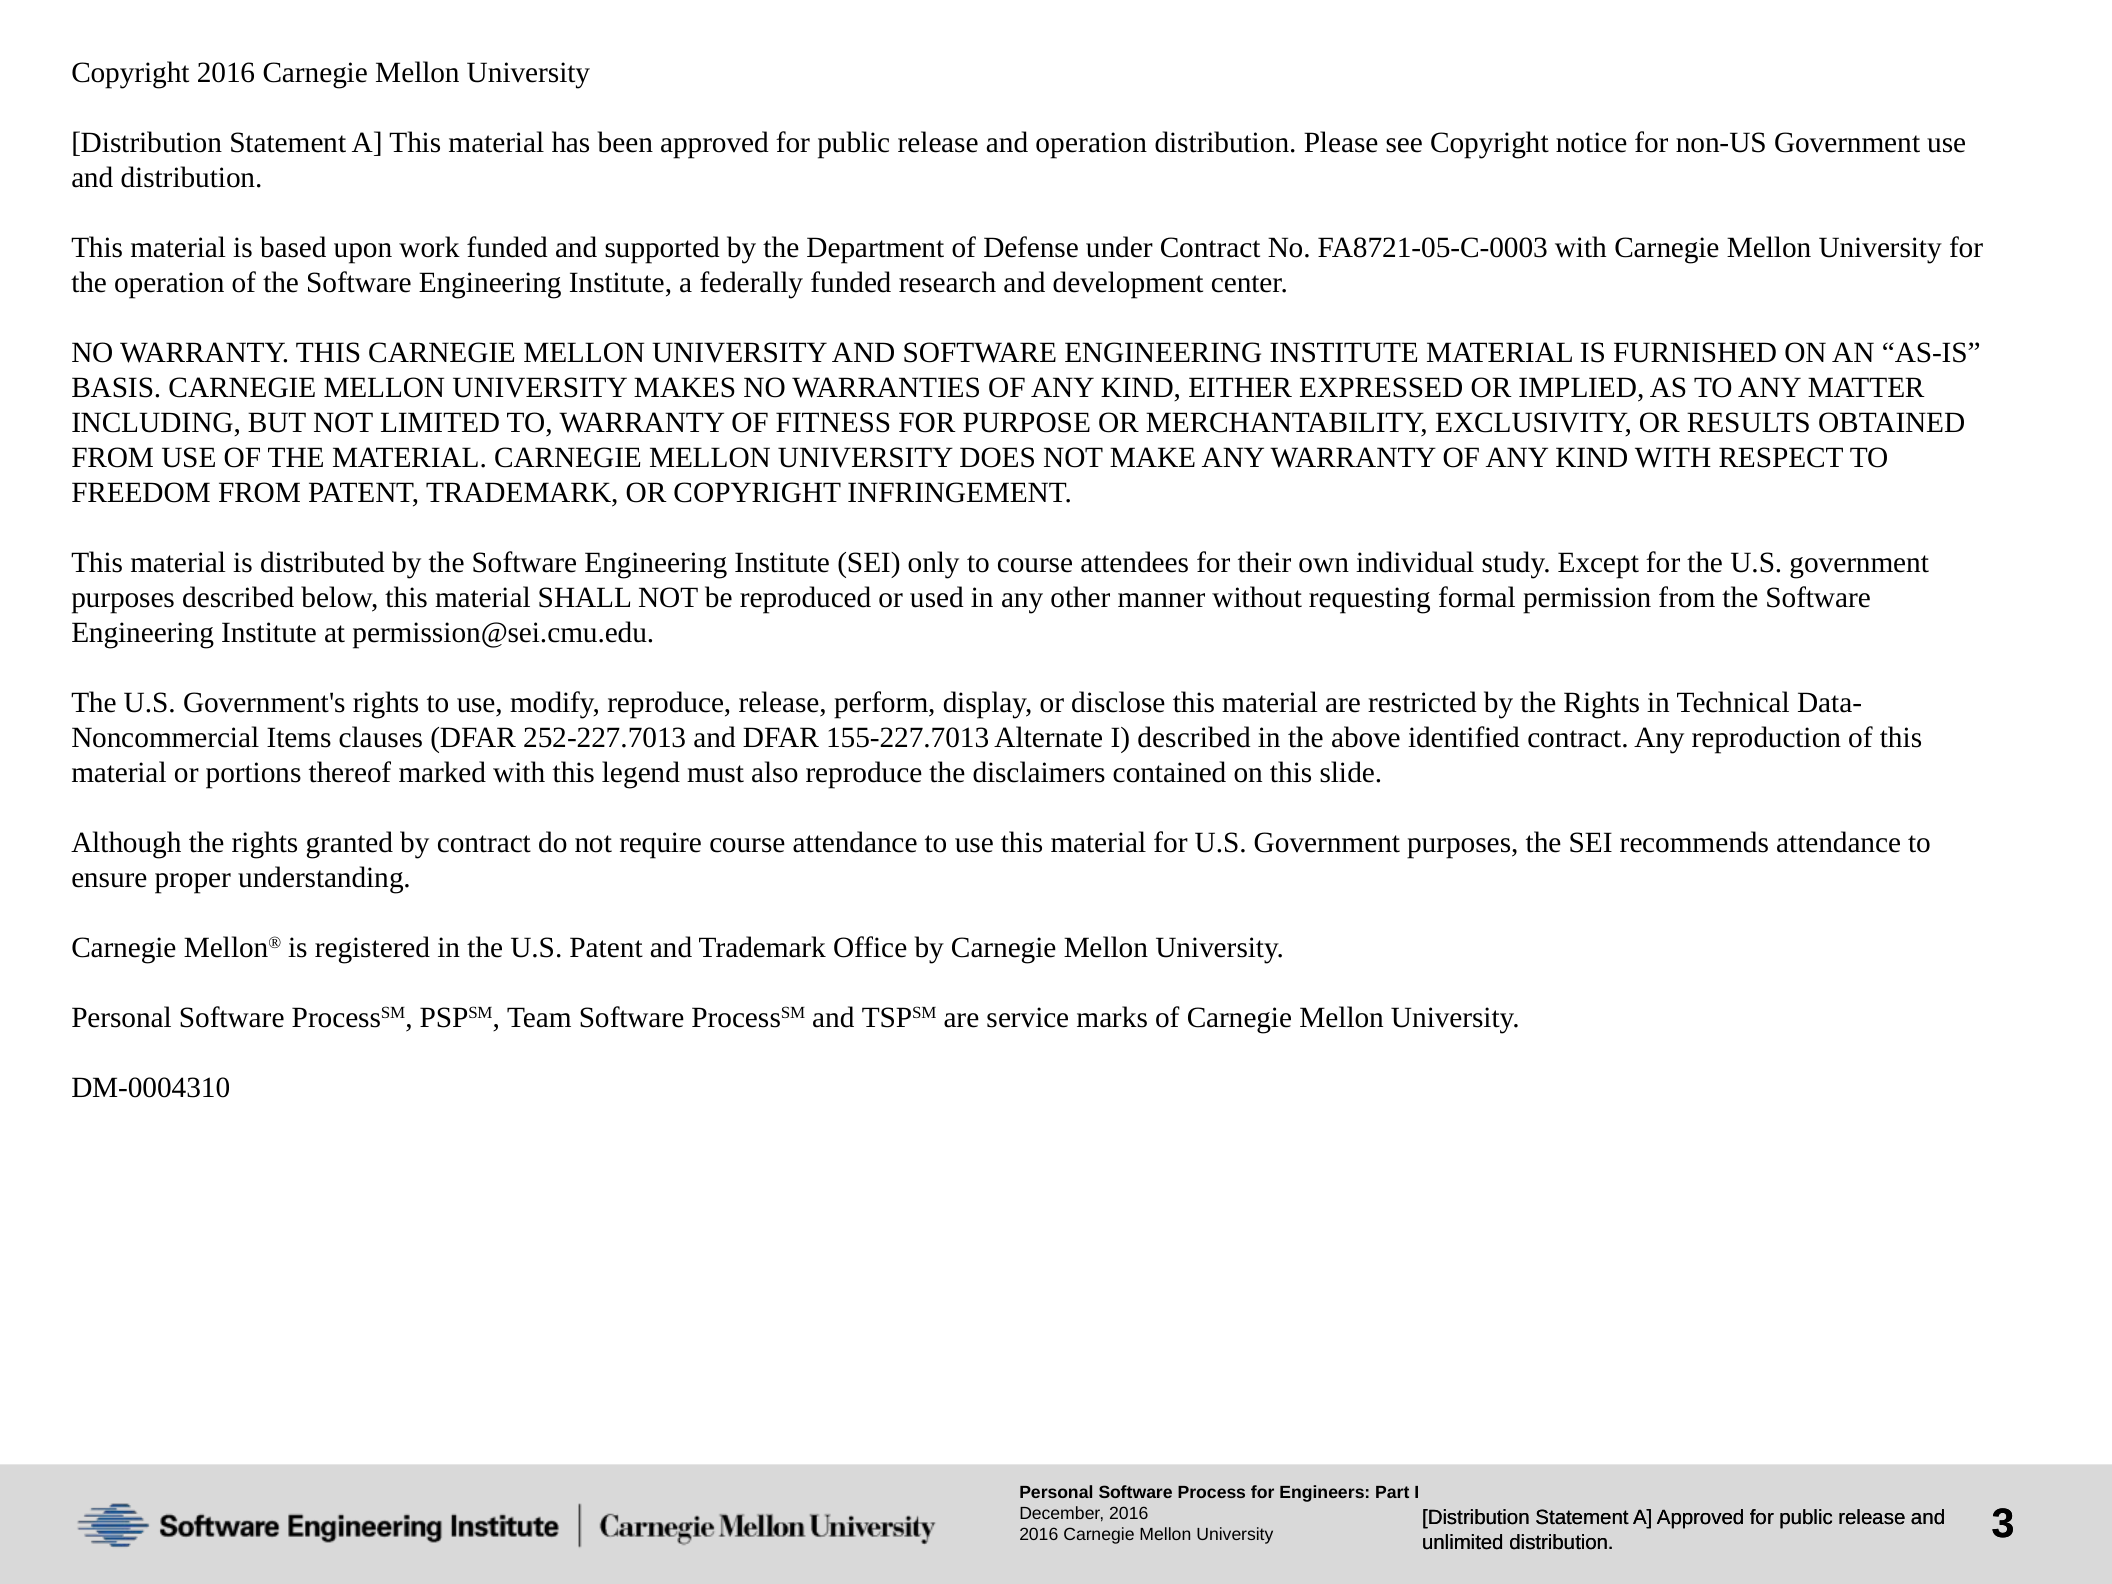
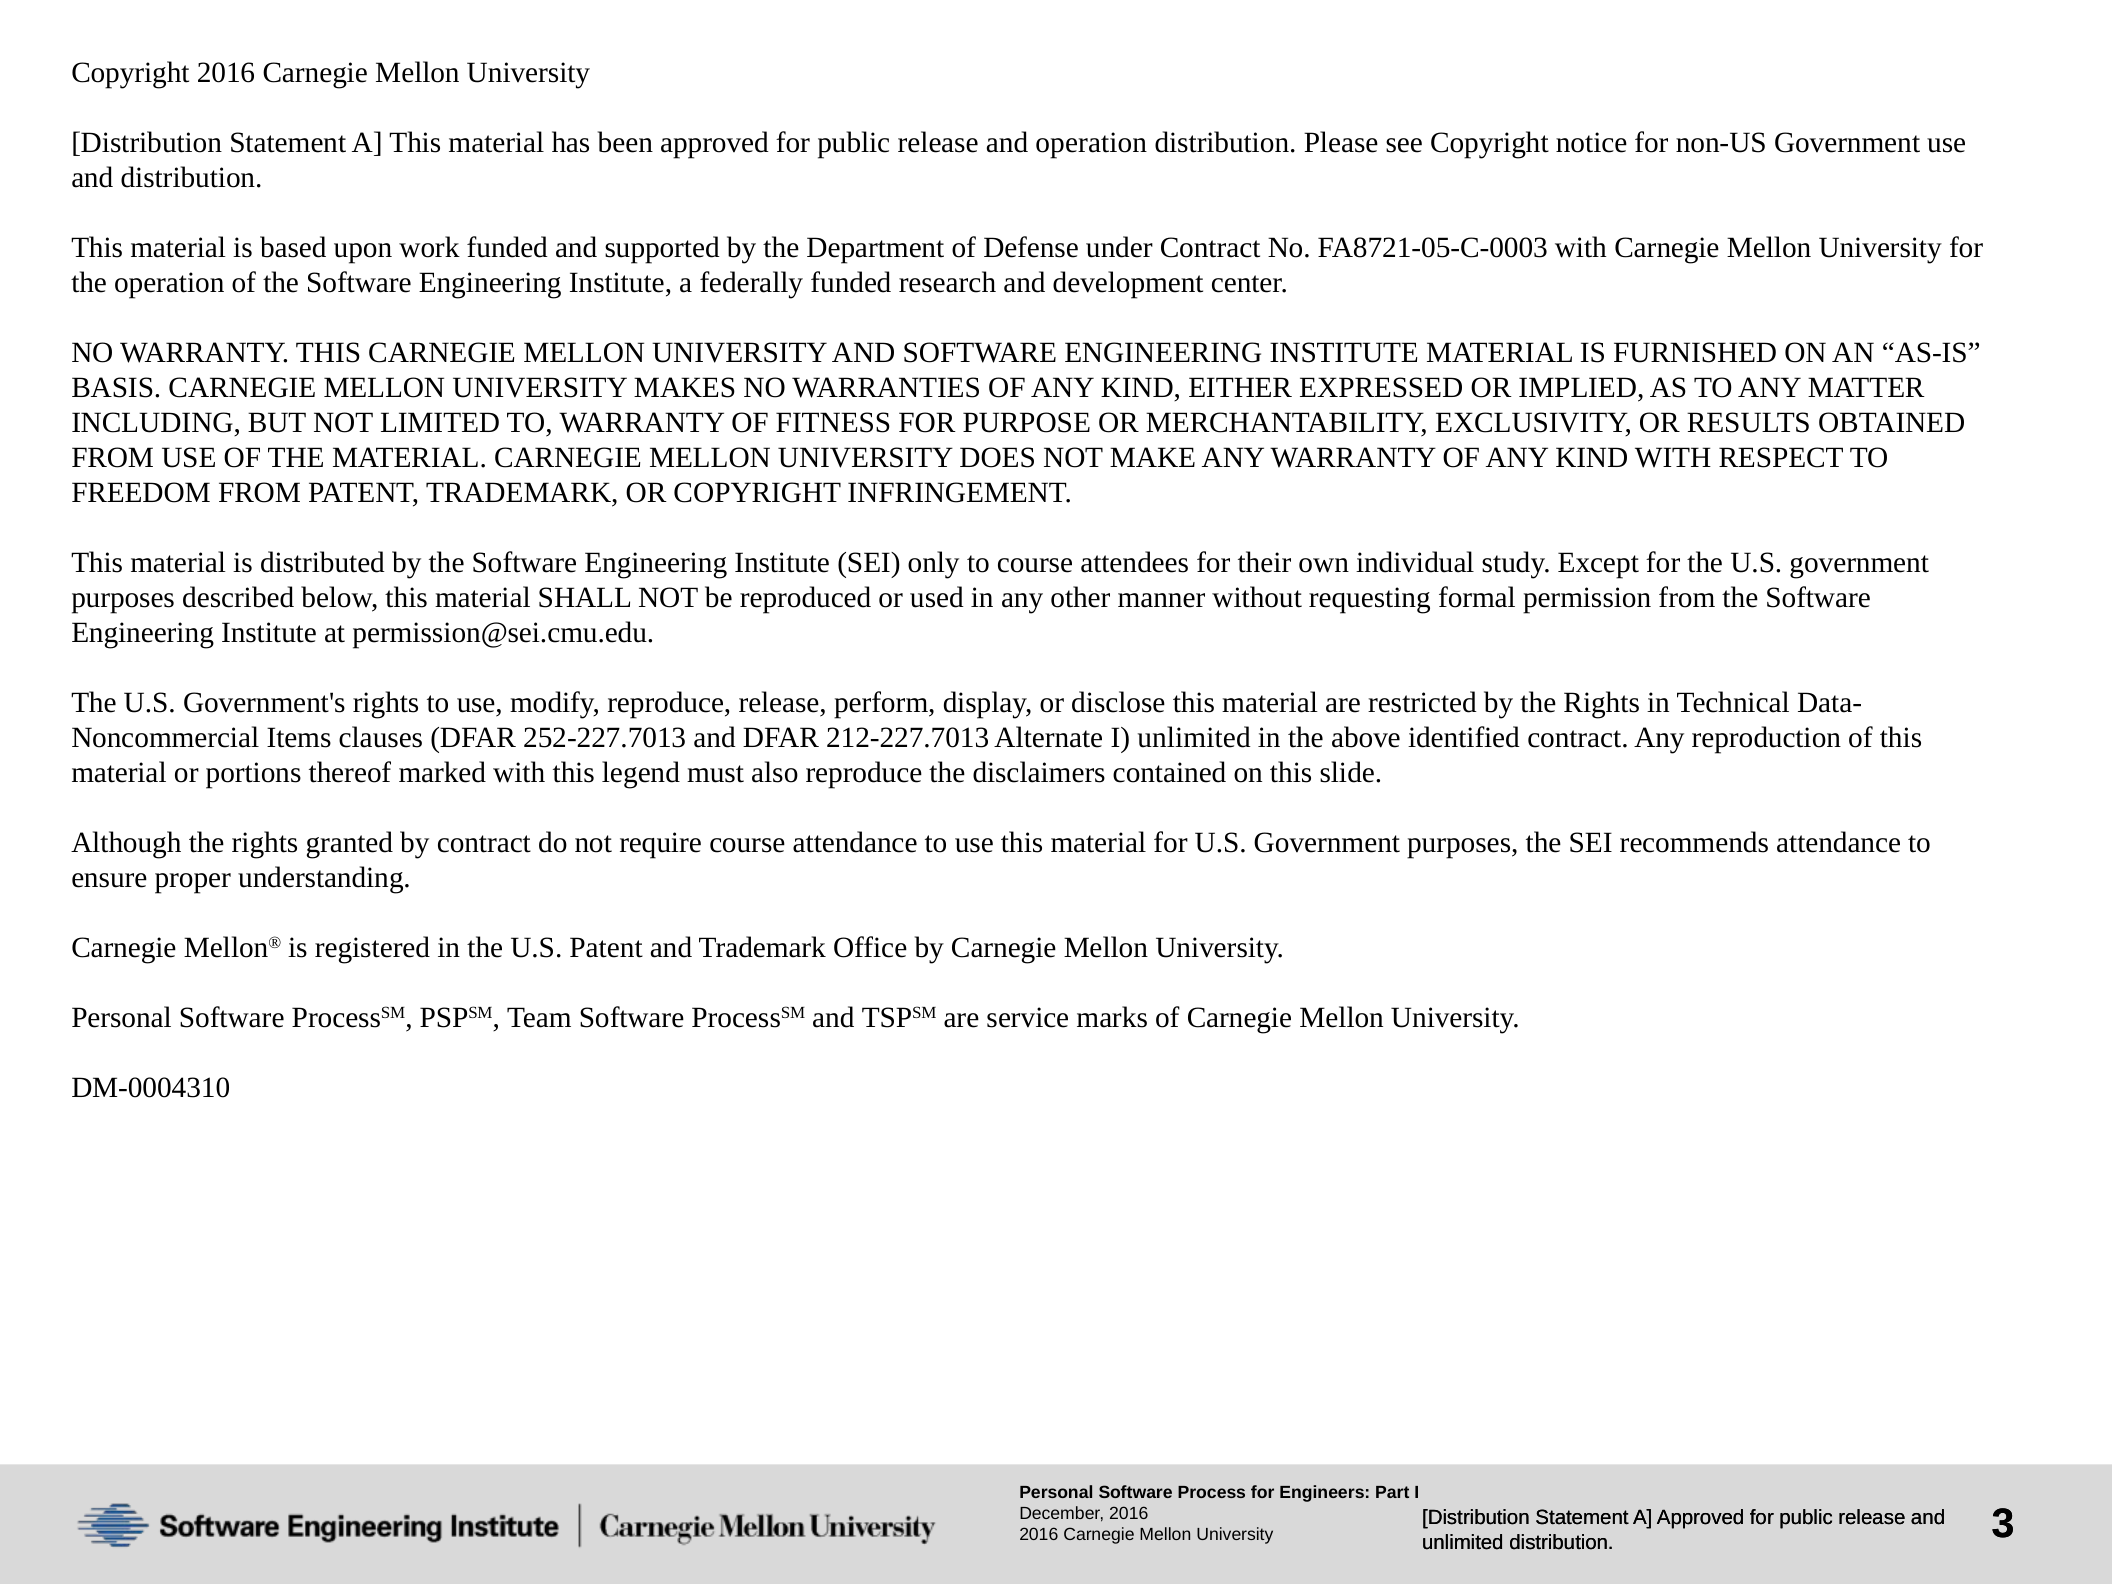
155-227.7013: 155-227.7013 -> 212-227.7013
I described: described -> unlimited
